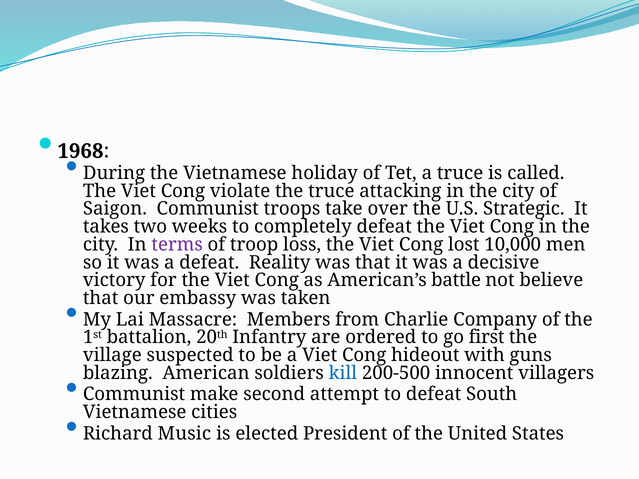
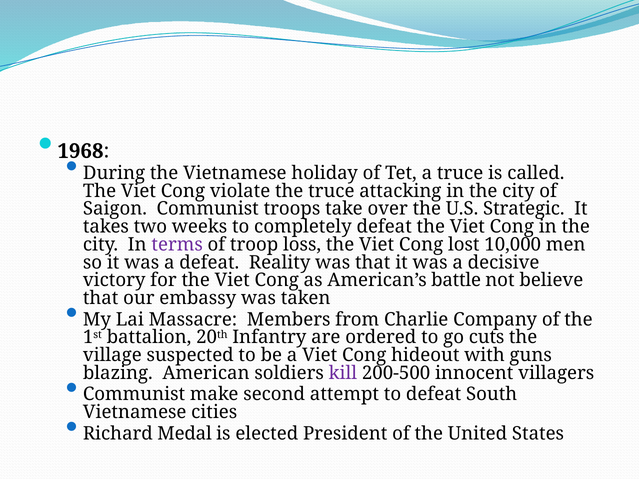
first: first -> cuts
kill colour: blue -> purple
Music: Music -> Medal
